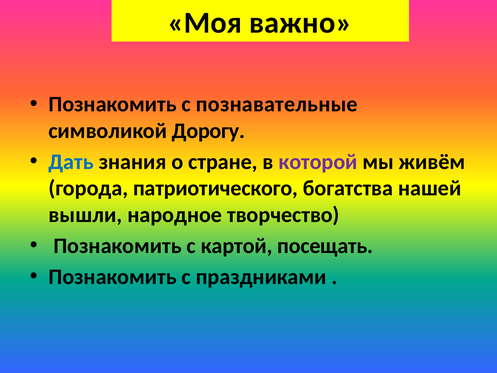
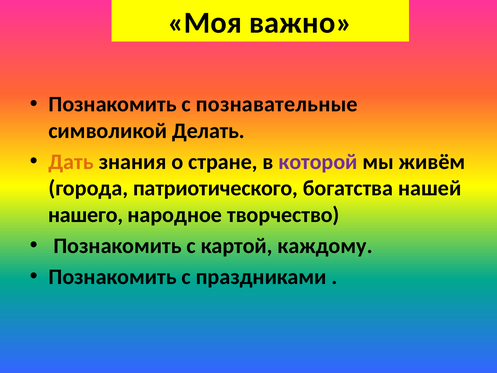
Дорогу: Дорогу -> Делать
Дать colour: blue -> orange
вышли: вышли -> нашего
посещать: посещать -> каждому
